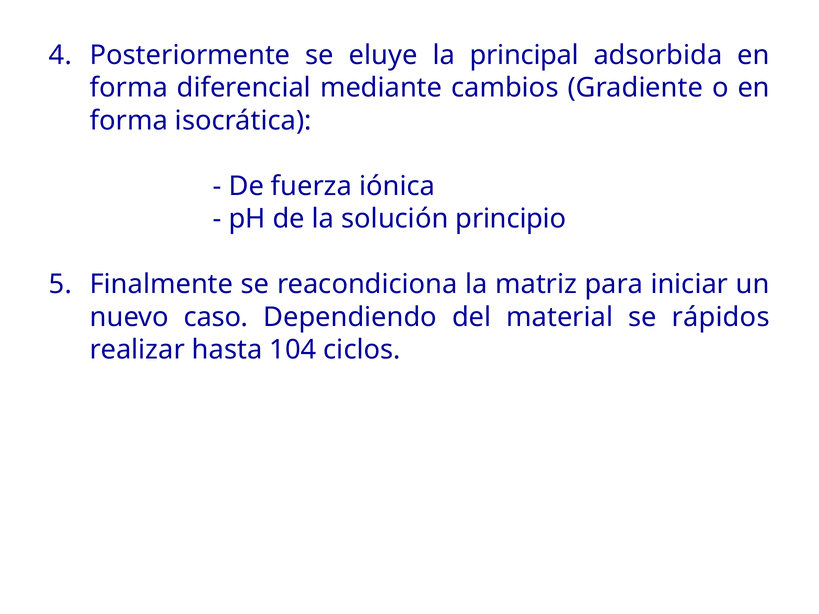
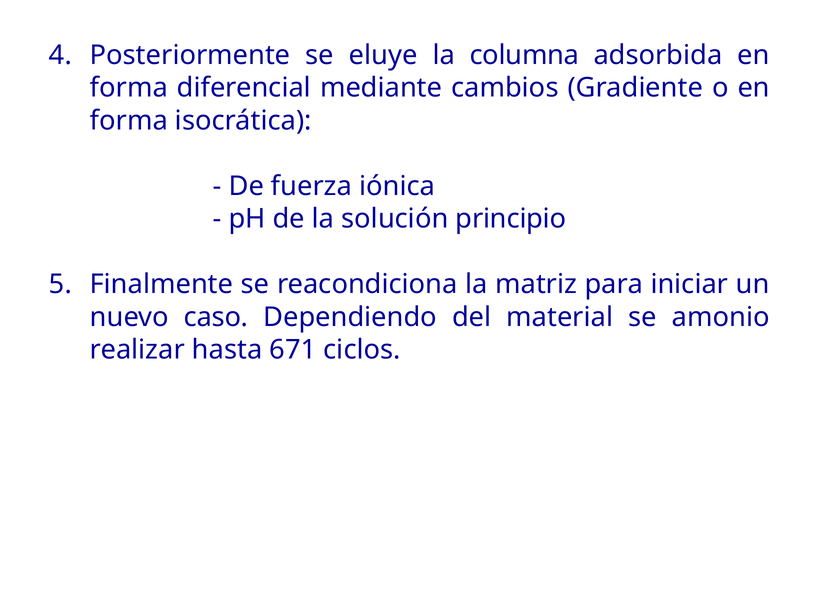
principal: principal -> columna
rápidos: rápidos -> amonio
104: 104 -> 671
